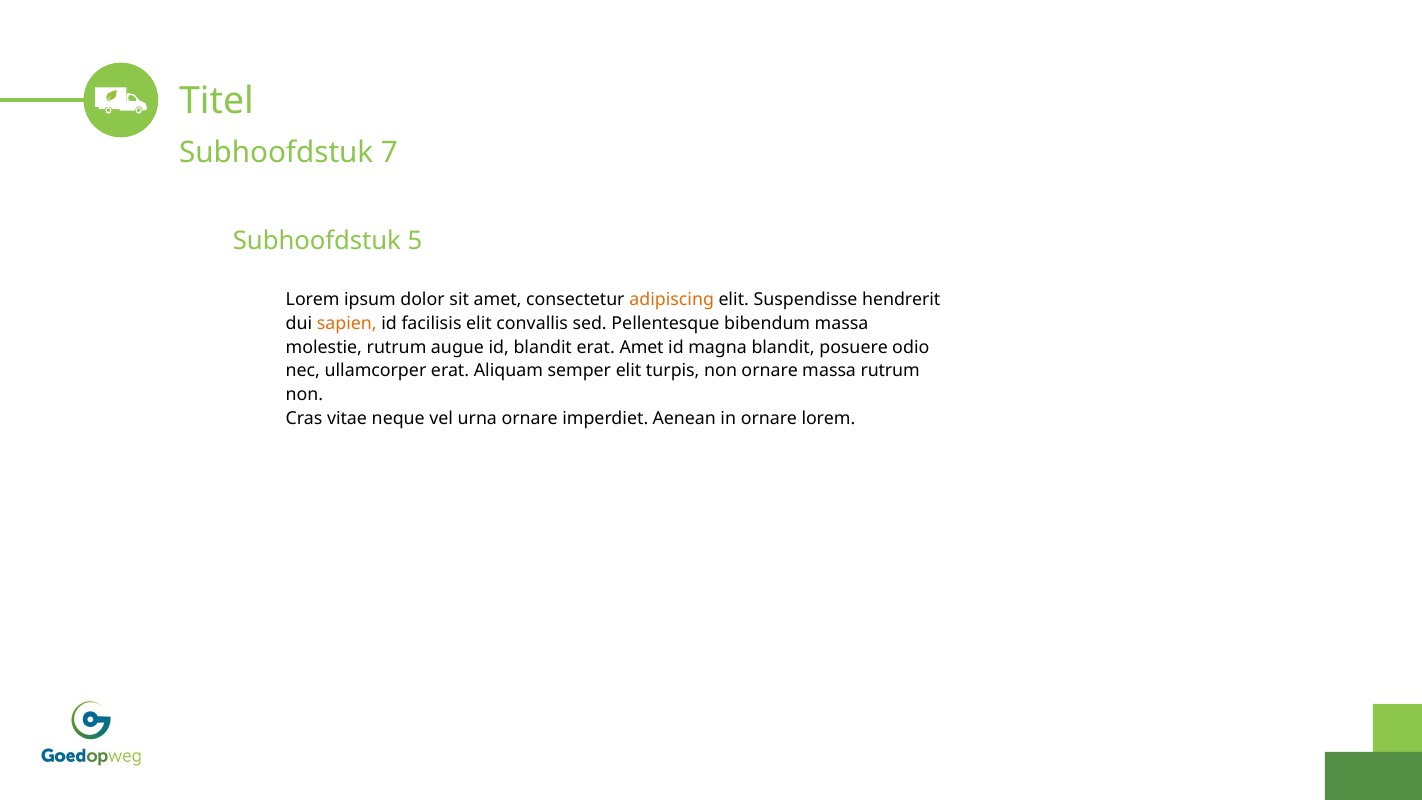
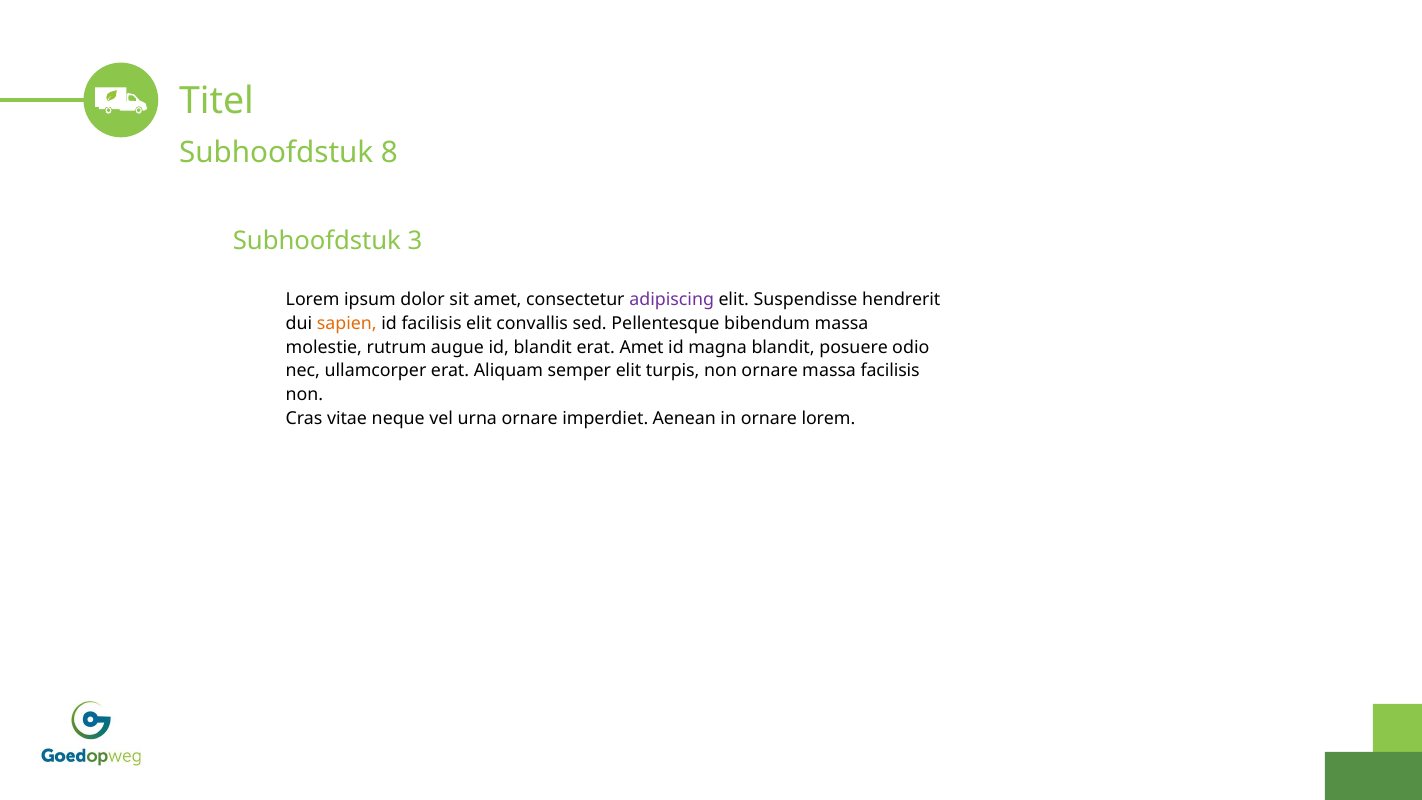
7: 7 -> 8
5: 5 -> 3
adipiscing colour: orange -> purple
massa rutrum: rutrum -> facilisis
